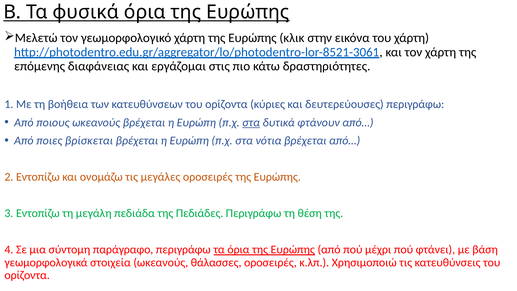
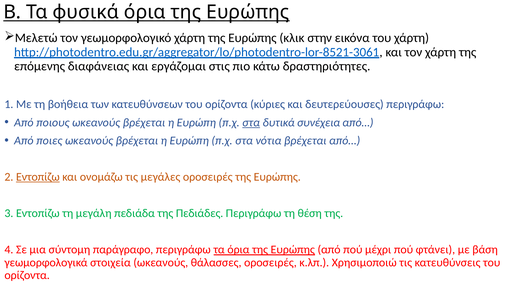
φτάνουν: φτάνουν -> συνέχεια
ποιες βρίσκεται: βρίσκεται -> ωκεανούς
Εντοπίζω at (38, 177) underline: none -> present
